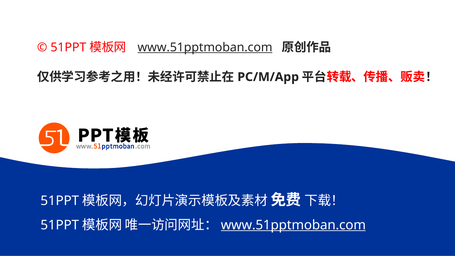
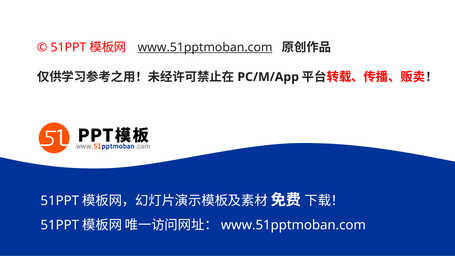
www.51pptmoban.com at (293, 225) underline: present -> none
